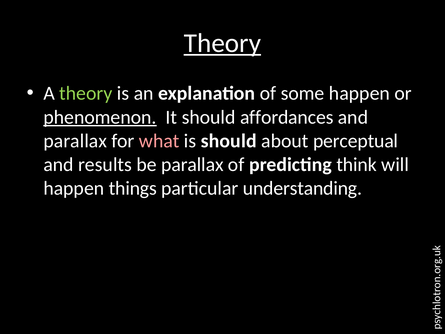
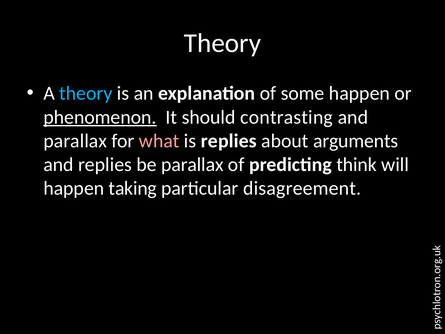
Theory at (222, 43) underline: present -> none
theory at (86, 93) colour: light green -> light blue
affordances: affordances -> contrasting
is should: should -> replies
perceptual: perceptual -> arguments
and results: results -> replies
things: things -> taking
understanding: understanding -> disagreement
